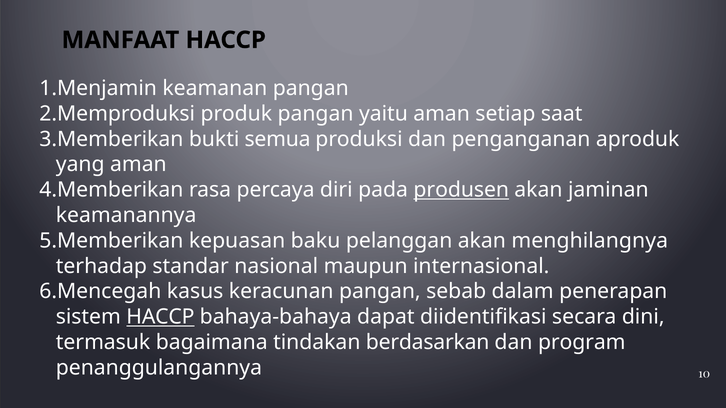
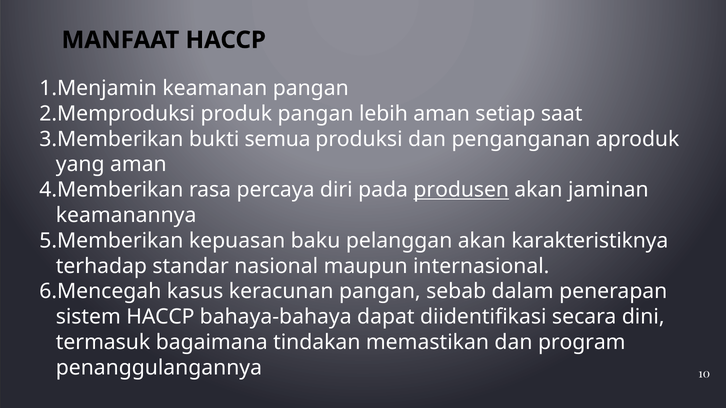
yaitu: yaitu -> lebih
menghilangnya: menghilangnya -> karakteristiknya
HACCP at (160, 317) underline: present -> none
berdasarkan: berdasarkan -> memastikan
